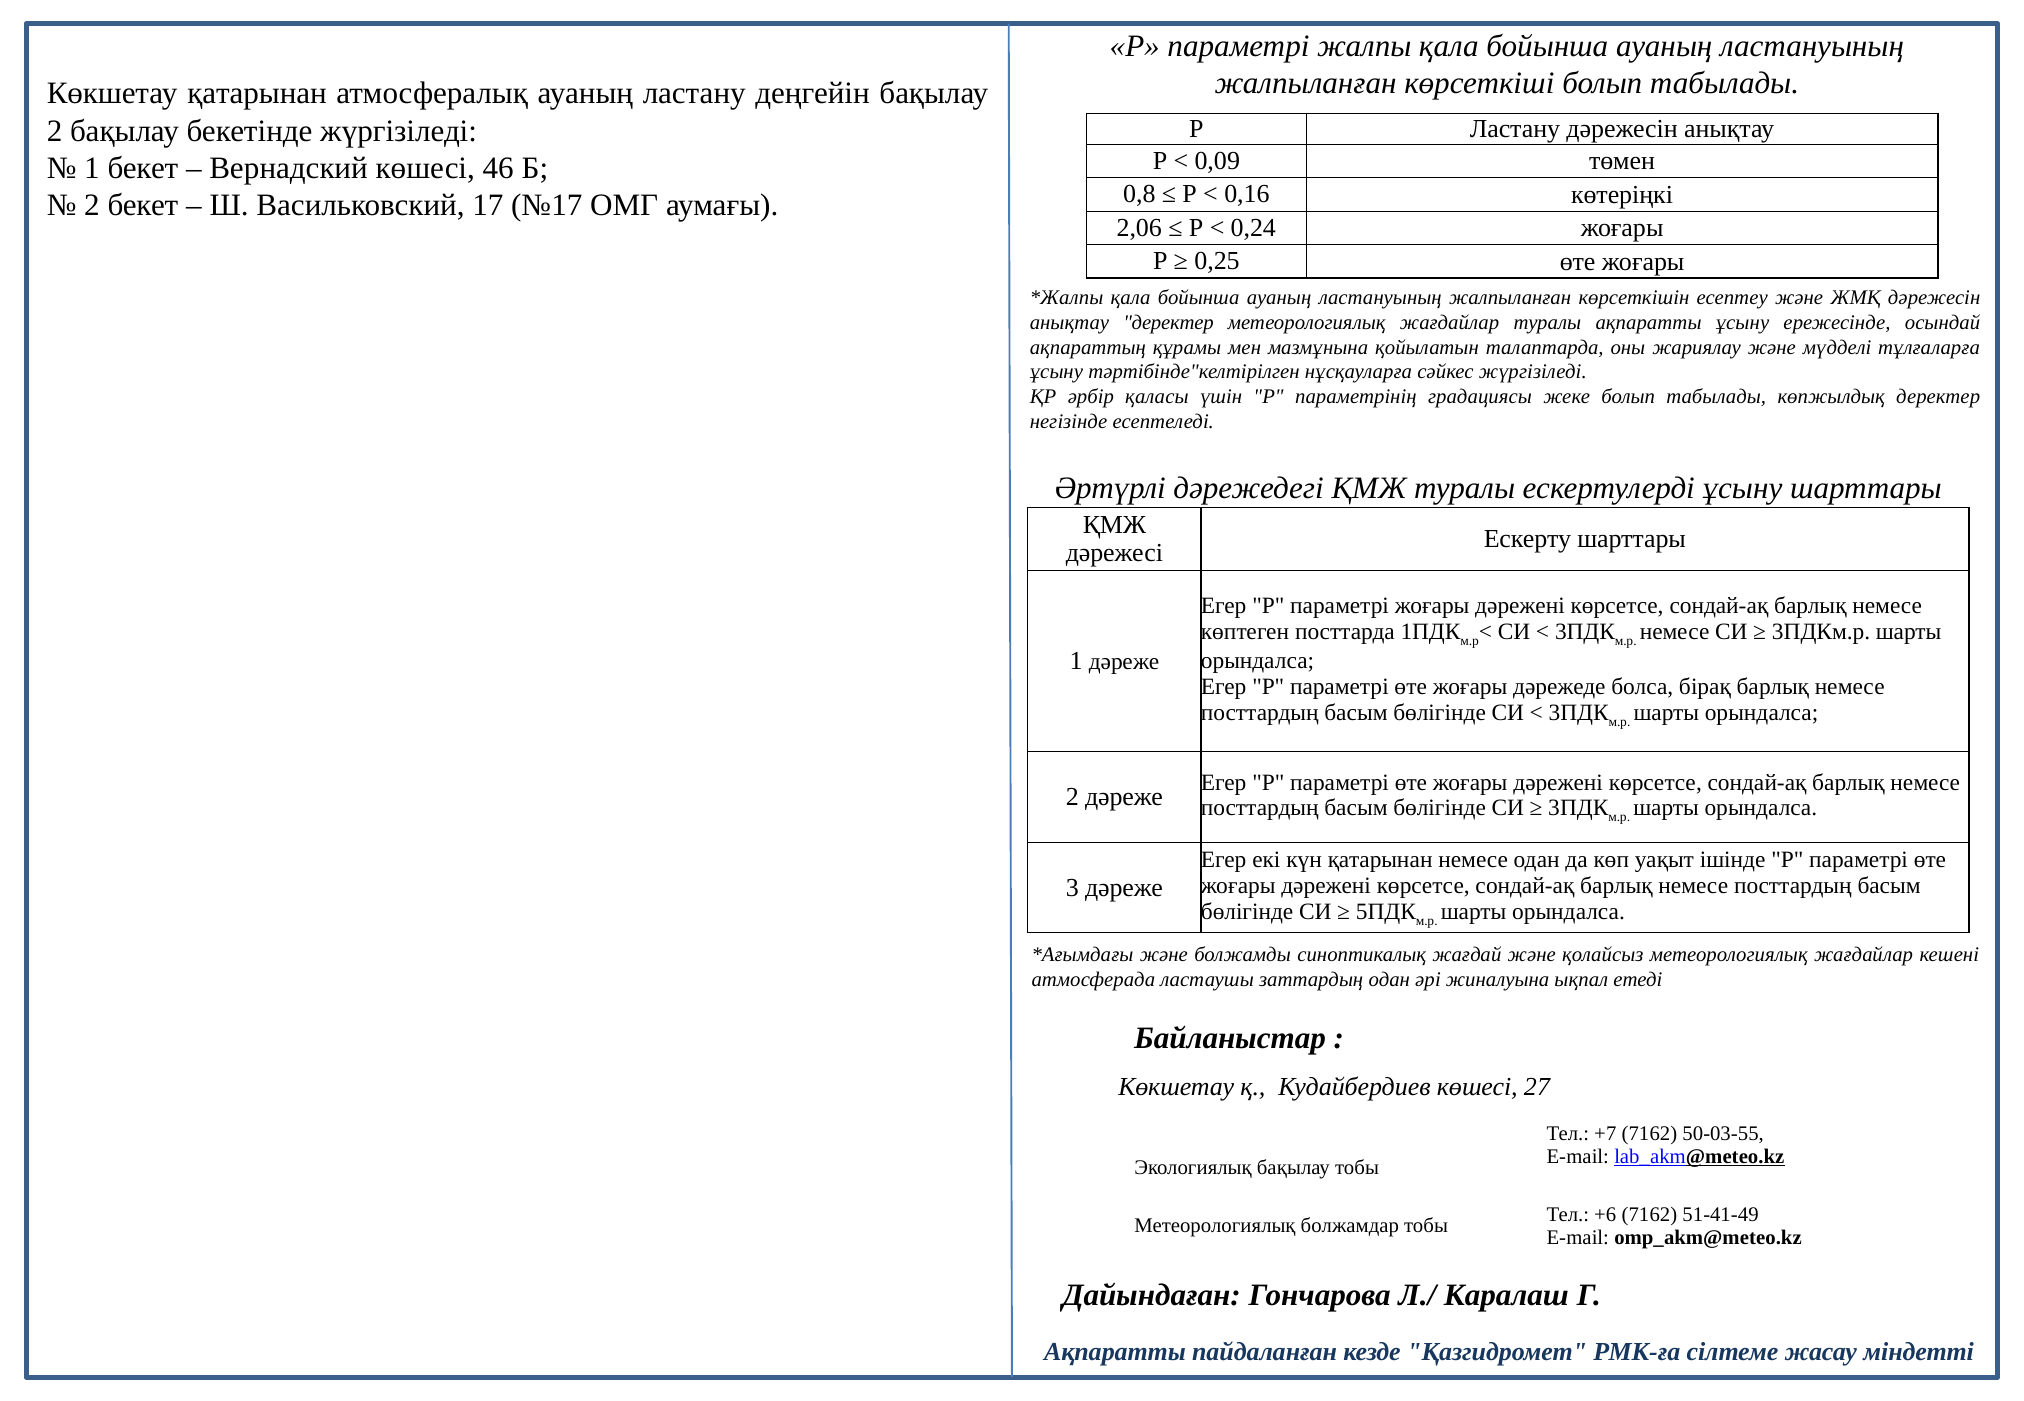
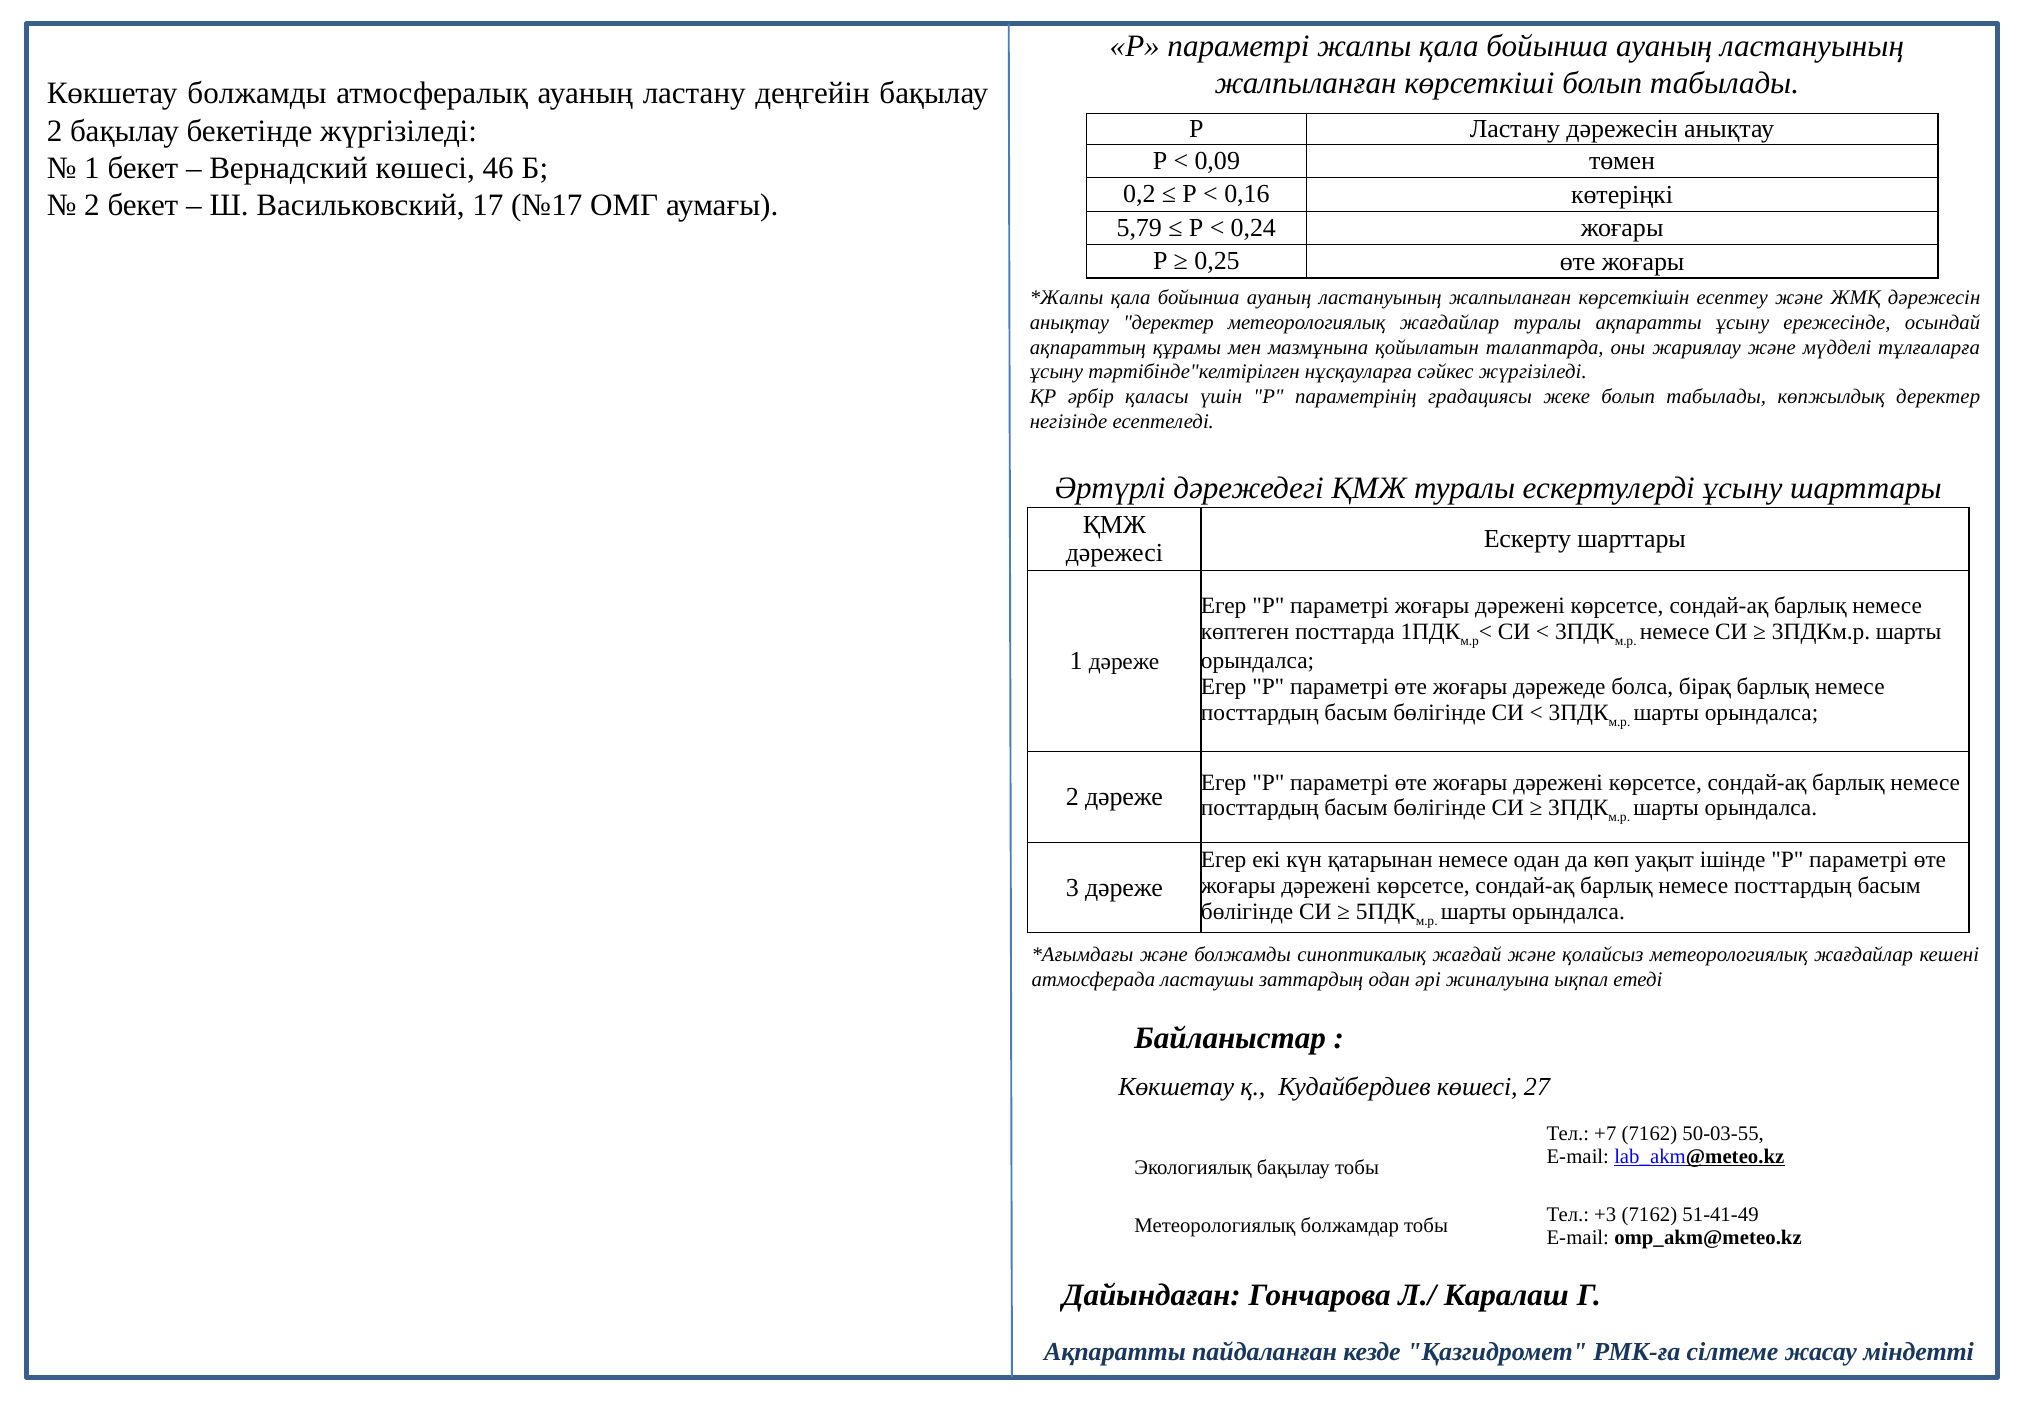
Көкшетау қатарынан: қатарынан -> болжамды
0,8: 0,8 -> 0,2
2,06: 2,06 -> 5,79
+6: +6 -> +3
